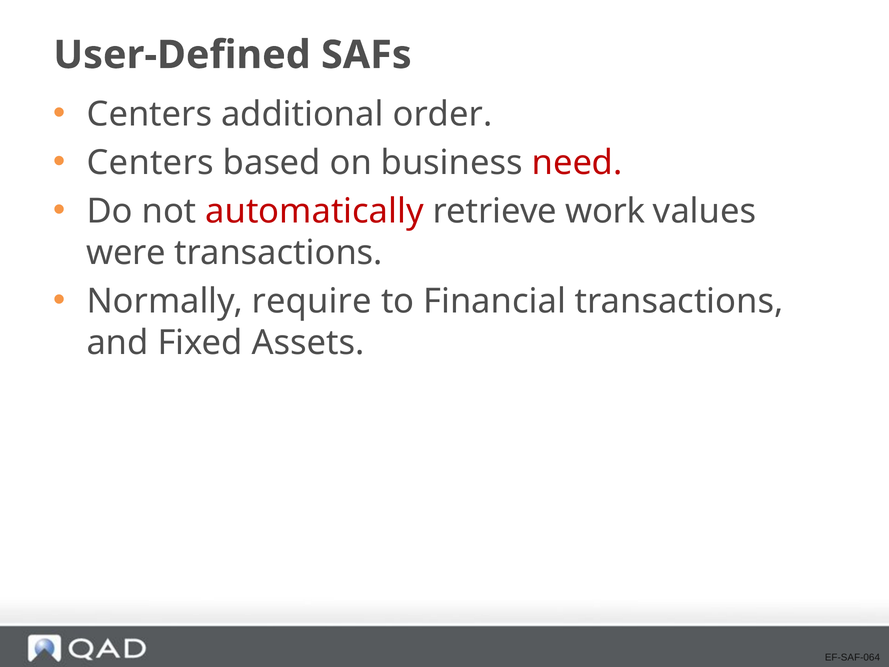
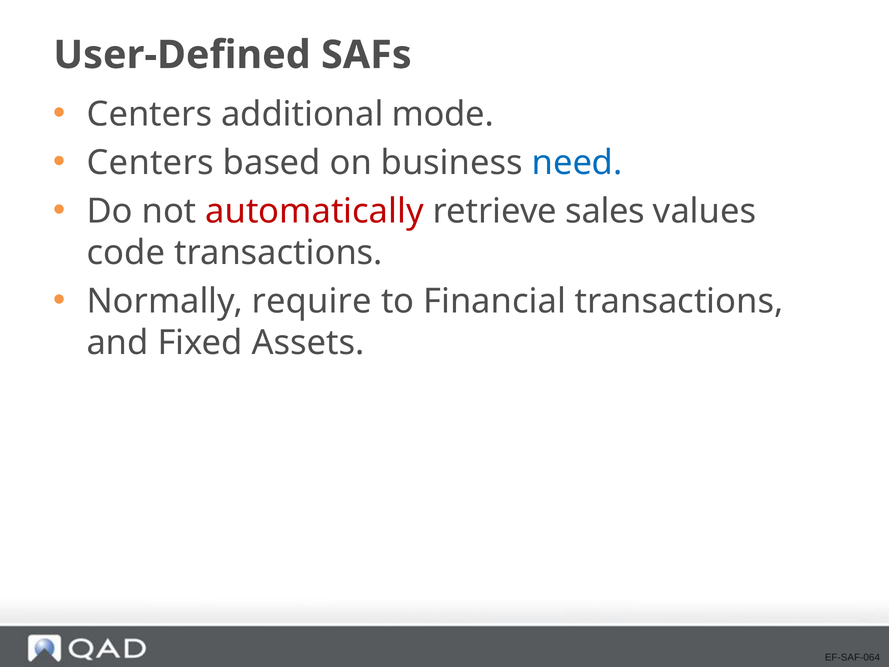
order: order -> mode
need colour: red -> blue
work: work -> sales
were: were -> code
